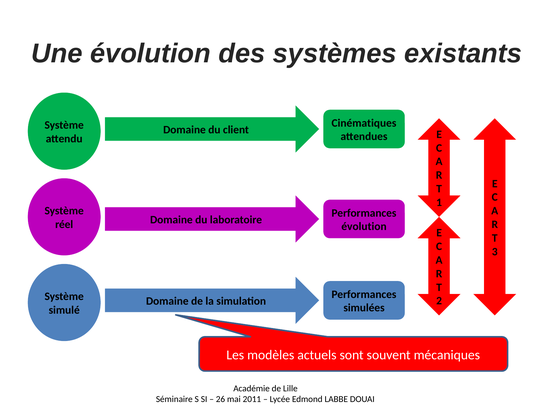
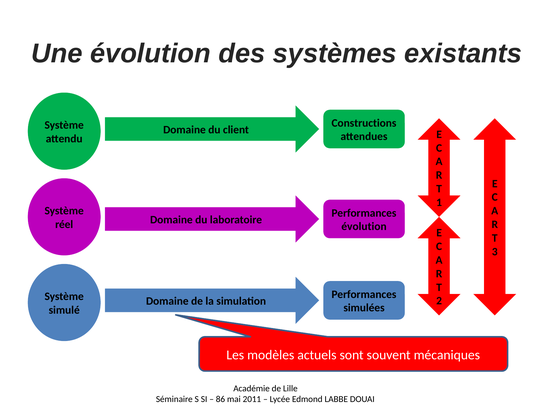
Cinématiques: Cinématiques -> Constructions
26: 26 -> 86
